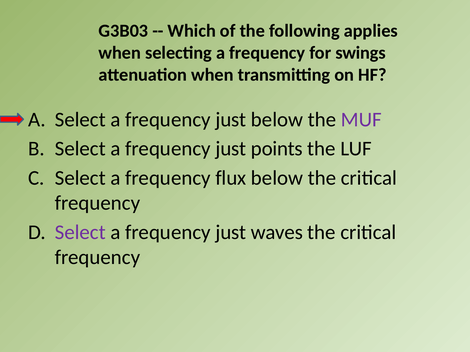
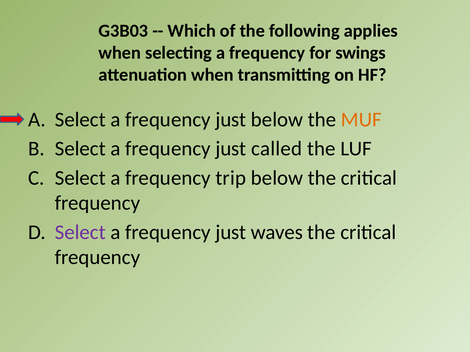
MUF colour: purple -> orange
points: points -> called
flux: flux -> trip
